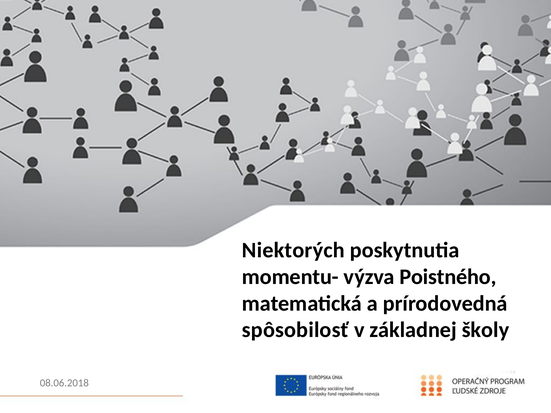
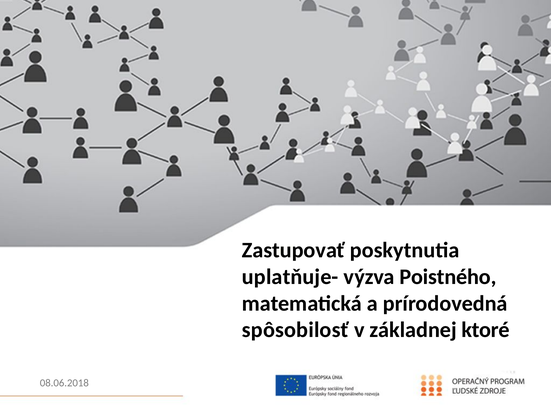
Niektorých: Niektorých -> Zastupovať
momentu-: momentu- -> uplatňuje-
školy: školy -> ktoré
